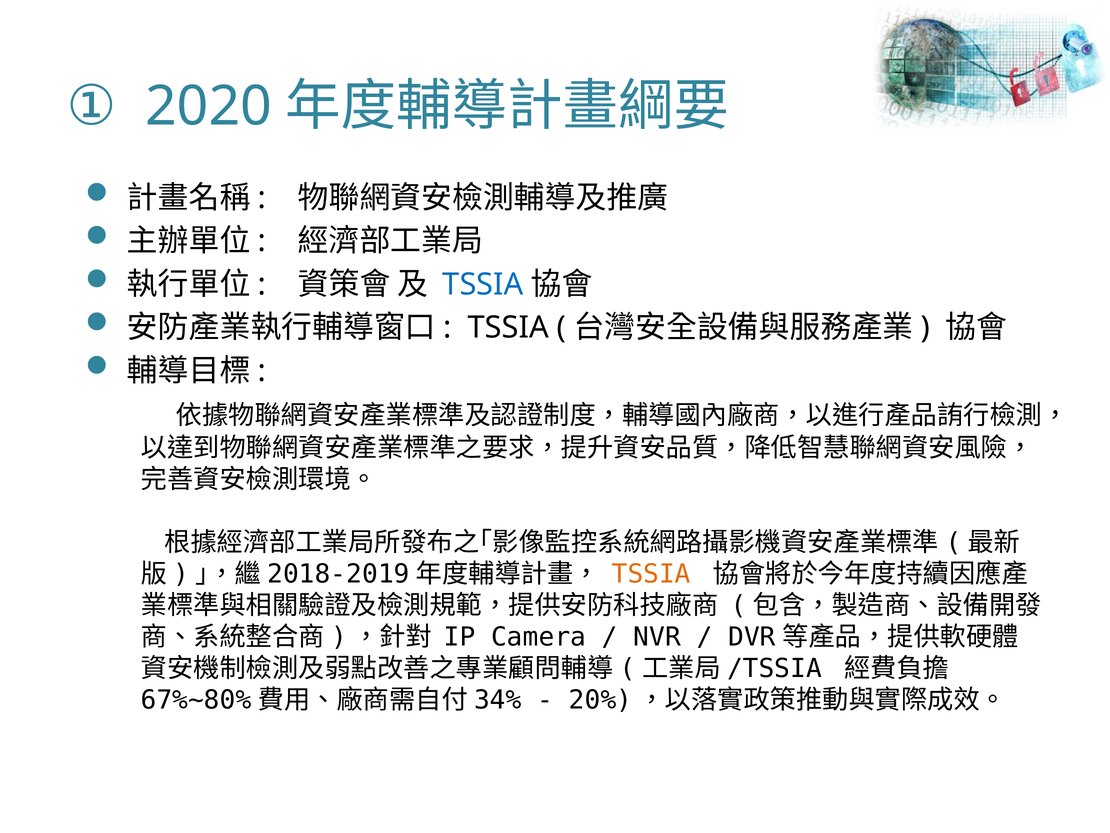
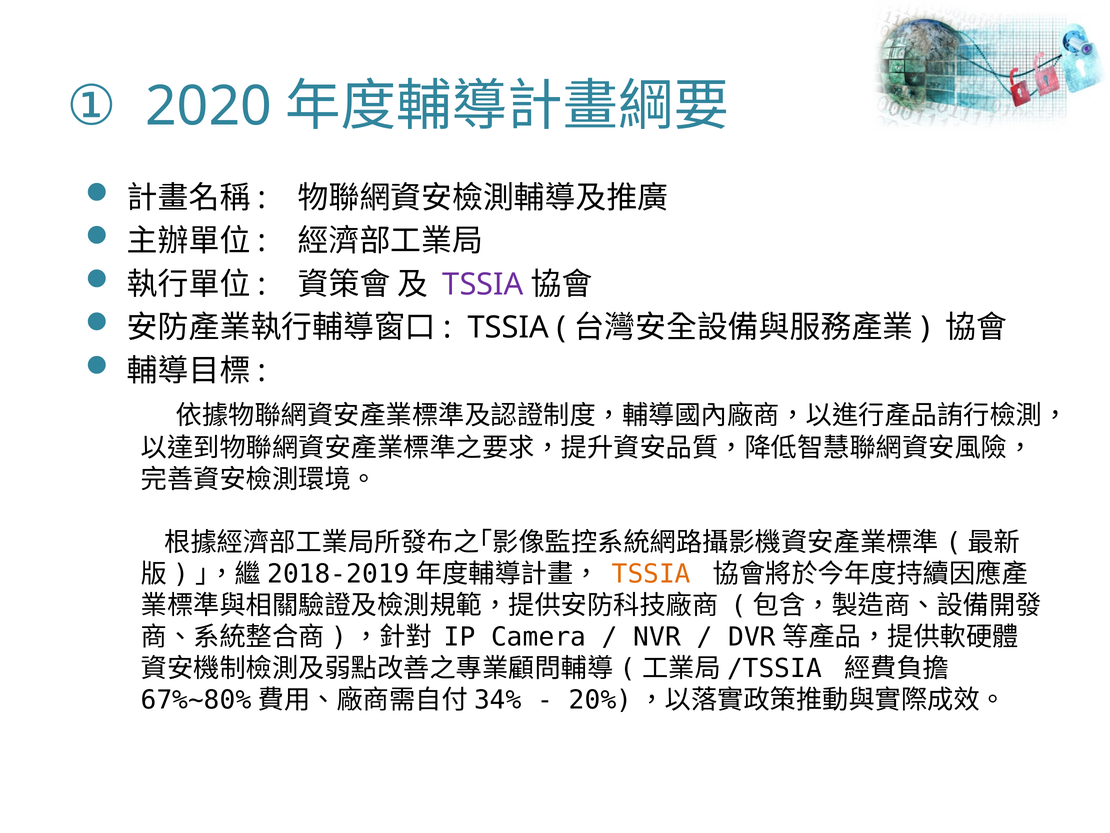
TSSIA at (483, 284) colour: blue -> purple
